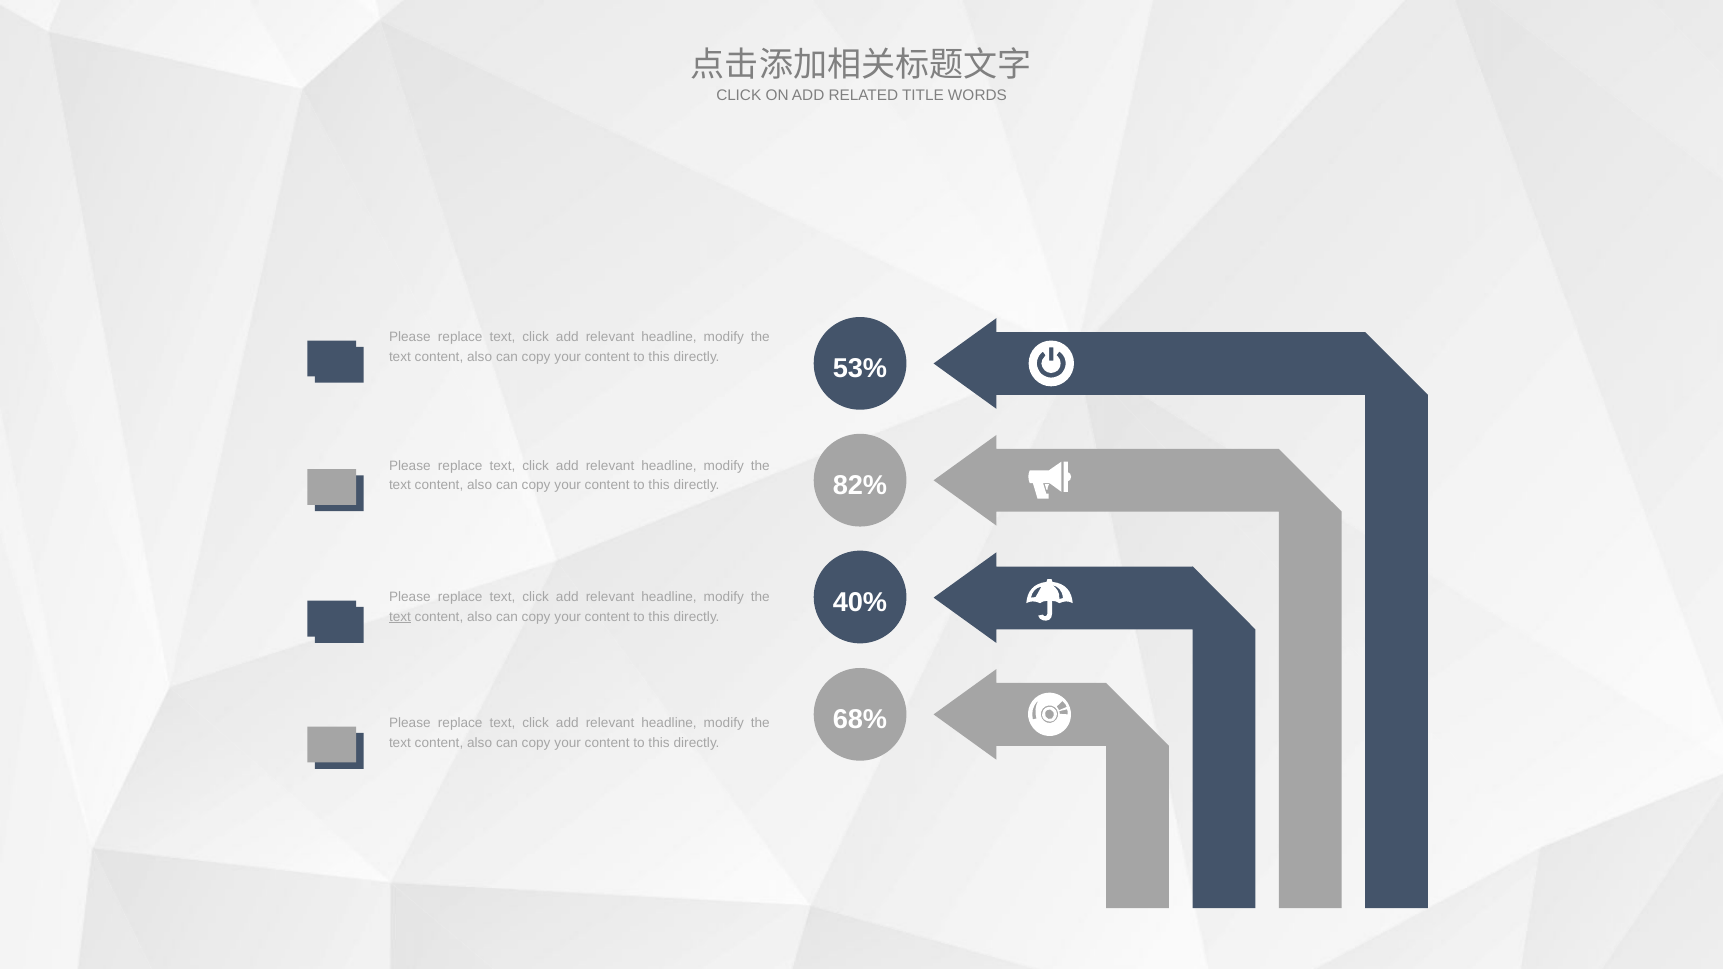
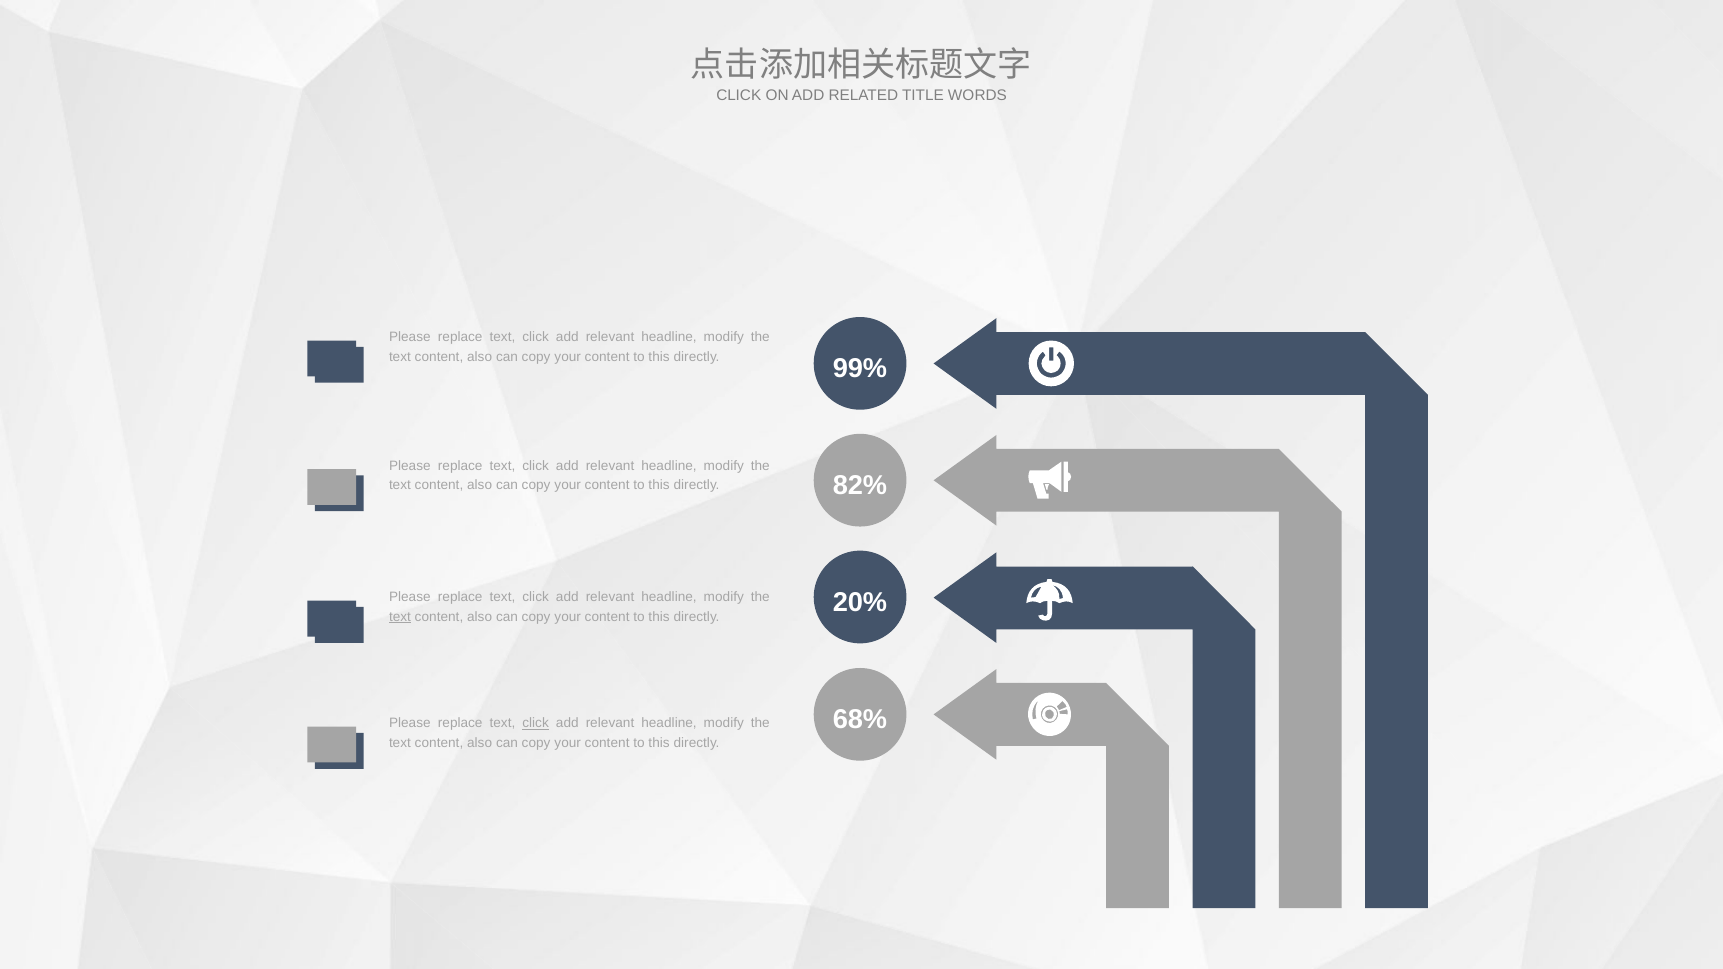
53%: 53% -> 99%
40%: 40% -> 20%
click at (536, 723) underline: none -> present
